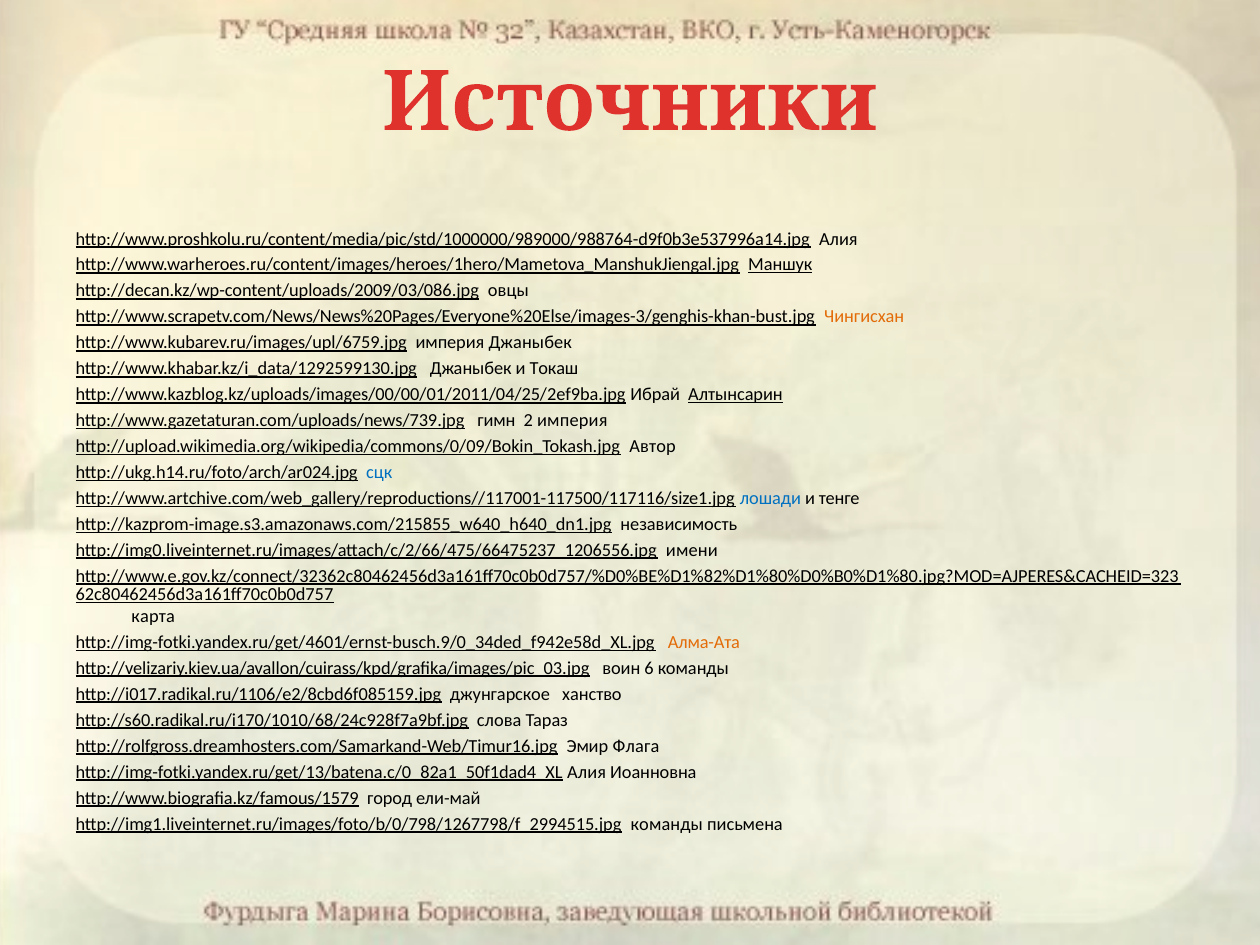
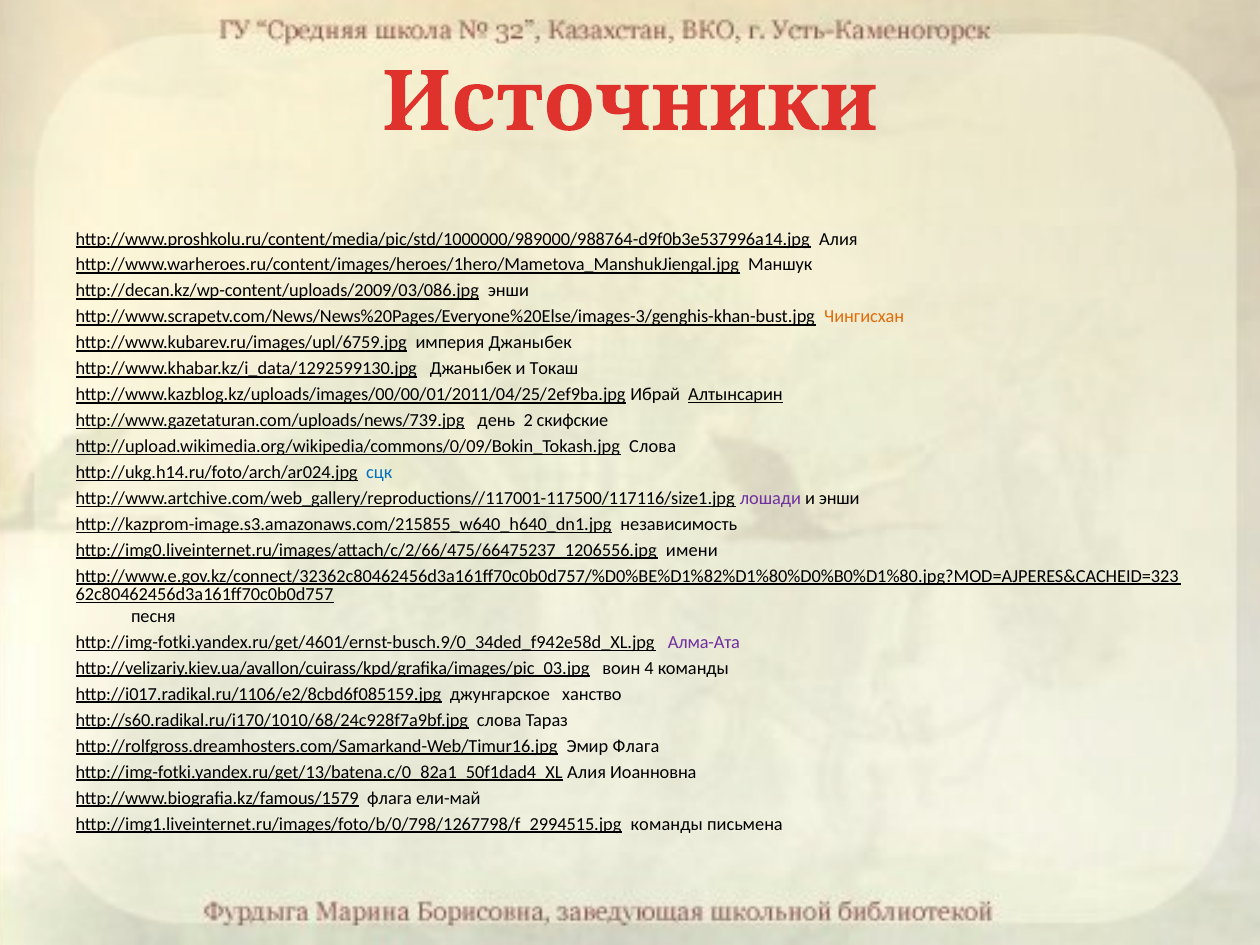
Маншук underline: present -> none
http://decan.kz/wp-content/uploads/2009/03/086.jpg овцы: овцы -> энши
гимн: гимн -> день
2 империя: империя -> скифские
http://upload.wikimedia.org/wikipedia/commons/0/09/Bokin_Tokash.jpg Автор: Автор -> Слова
лошади colour: blue -> purple
и тенге: тенге -> энши
карта: карта -> песня
Алма-Ата colour: orange -> purple
6: 6 -> 4
http://www.biografia.kz/famous/1579 город: город -> флага
